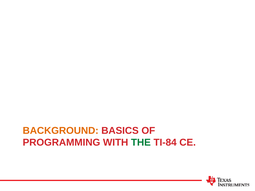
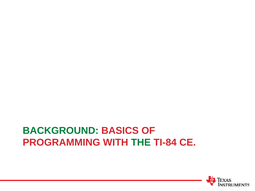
BACKGROUND colour: orange -> green
